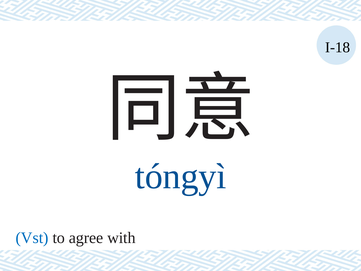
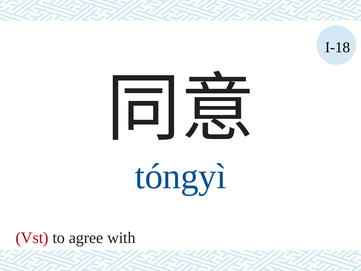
Vst colour: blue -> red
